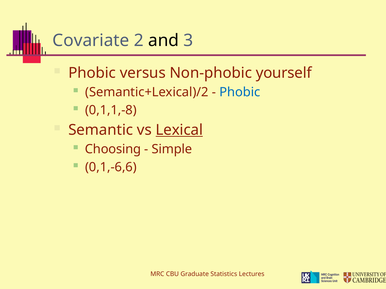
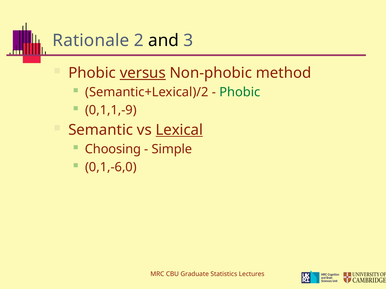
Covariate: Covariate -> Rationale
versus underline: none -> present
yourself: yourself -> method
Phobic at (240, 92) colour: blue -> green
0,1,1,-8: 0,1,1,-8 -> 0,1,1,-9
0,1,-6,6: 0,1,-6,6 -> 0,1,-6,0
